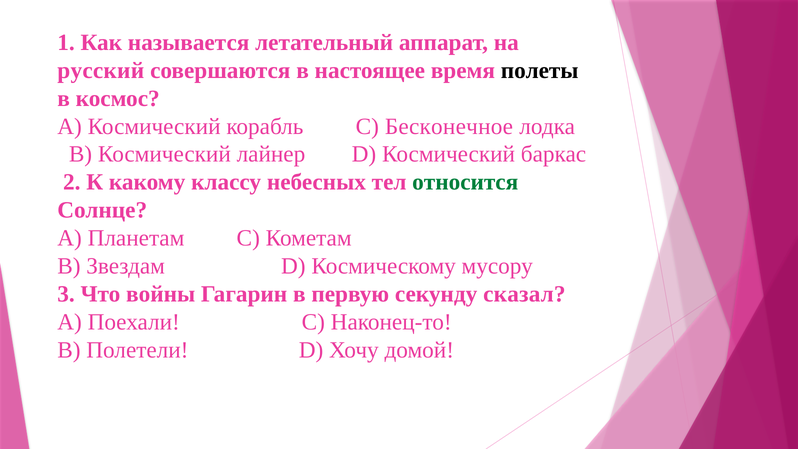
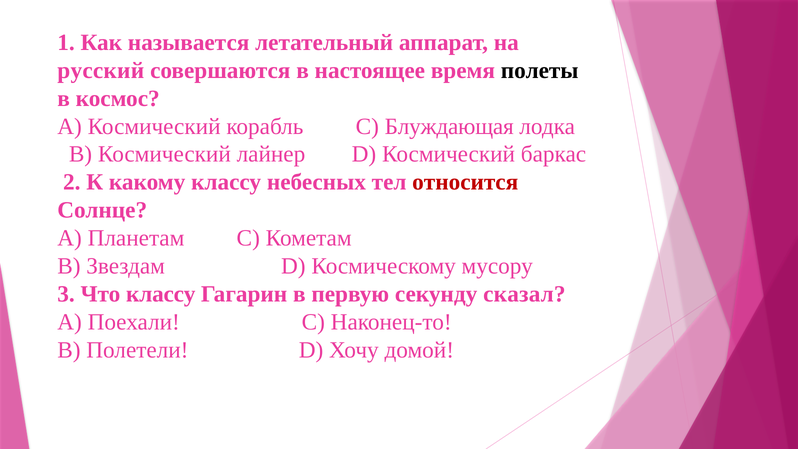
Бесконечное: Бесконечное -> Блуждающая
относится colour: green -> red
Что войны: войны -> классу
